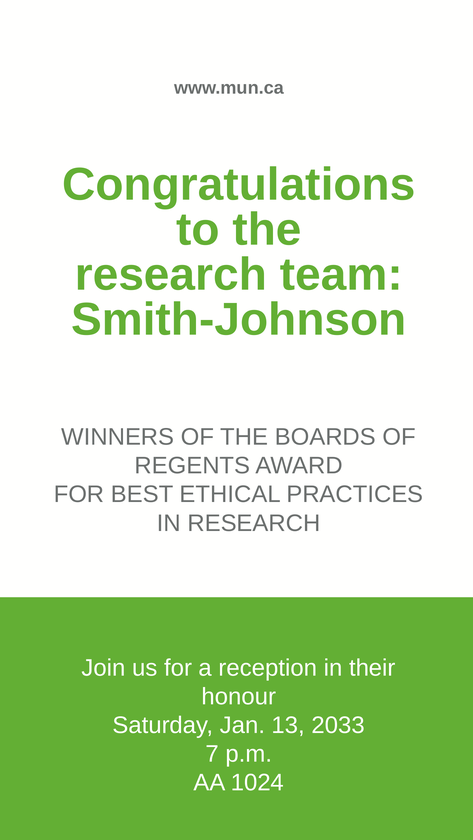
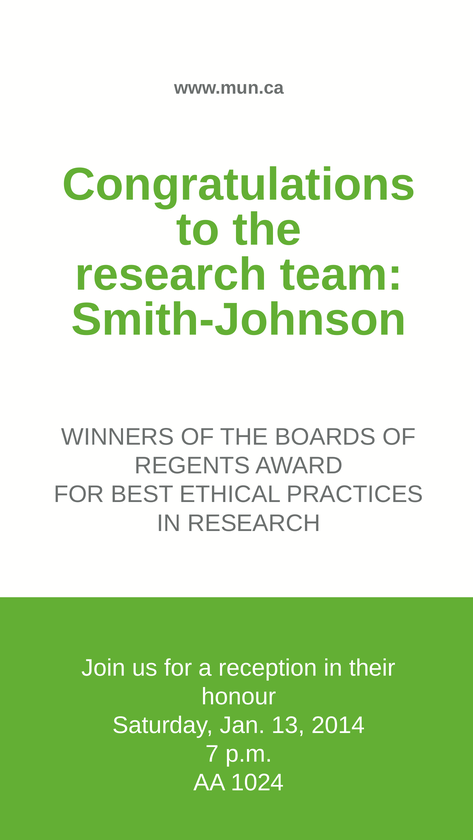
2033: 2033 -> 2014
